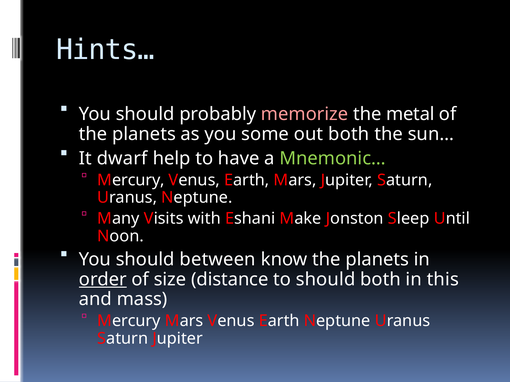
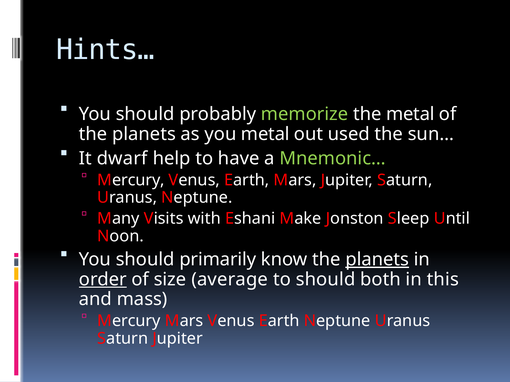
memorize colour: pink -> light green
you some: some -> metal
out both: both -> used
between: between -> primarily
planets at (377, 260) underline: none -> present
distance: distance -> average
